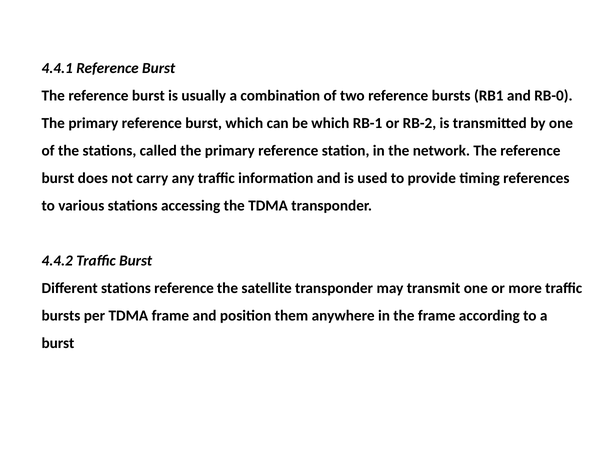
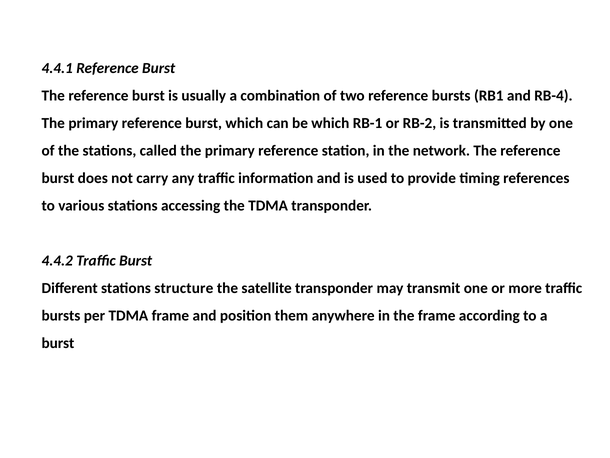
RB-0: RB-0 -> RB-4
stations reference: reference -> structure
